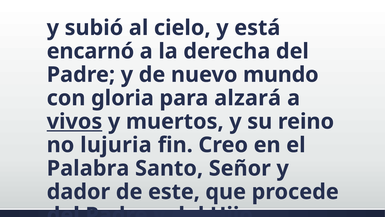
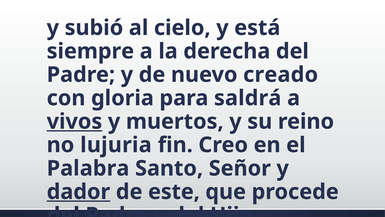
encarnó: encarnó -> siempre
mundo: mundo -> creado
alzará: alzará -> saldrá
dador underline: none -> present
